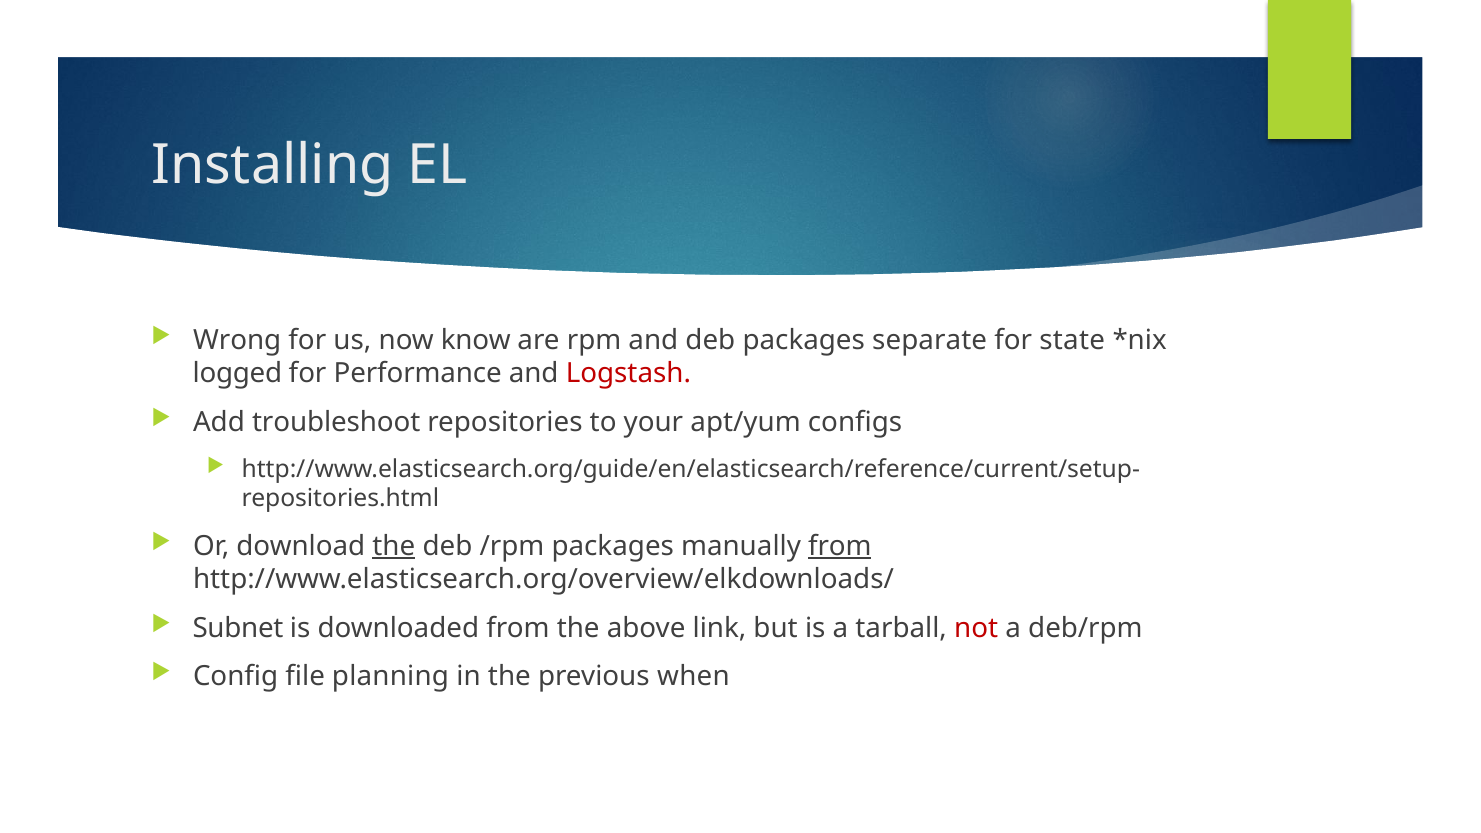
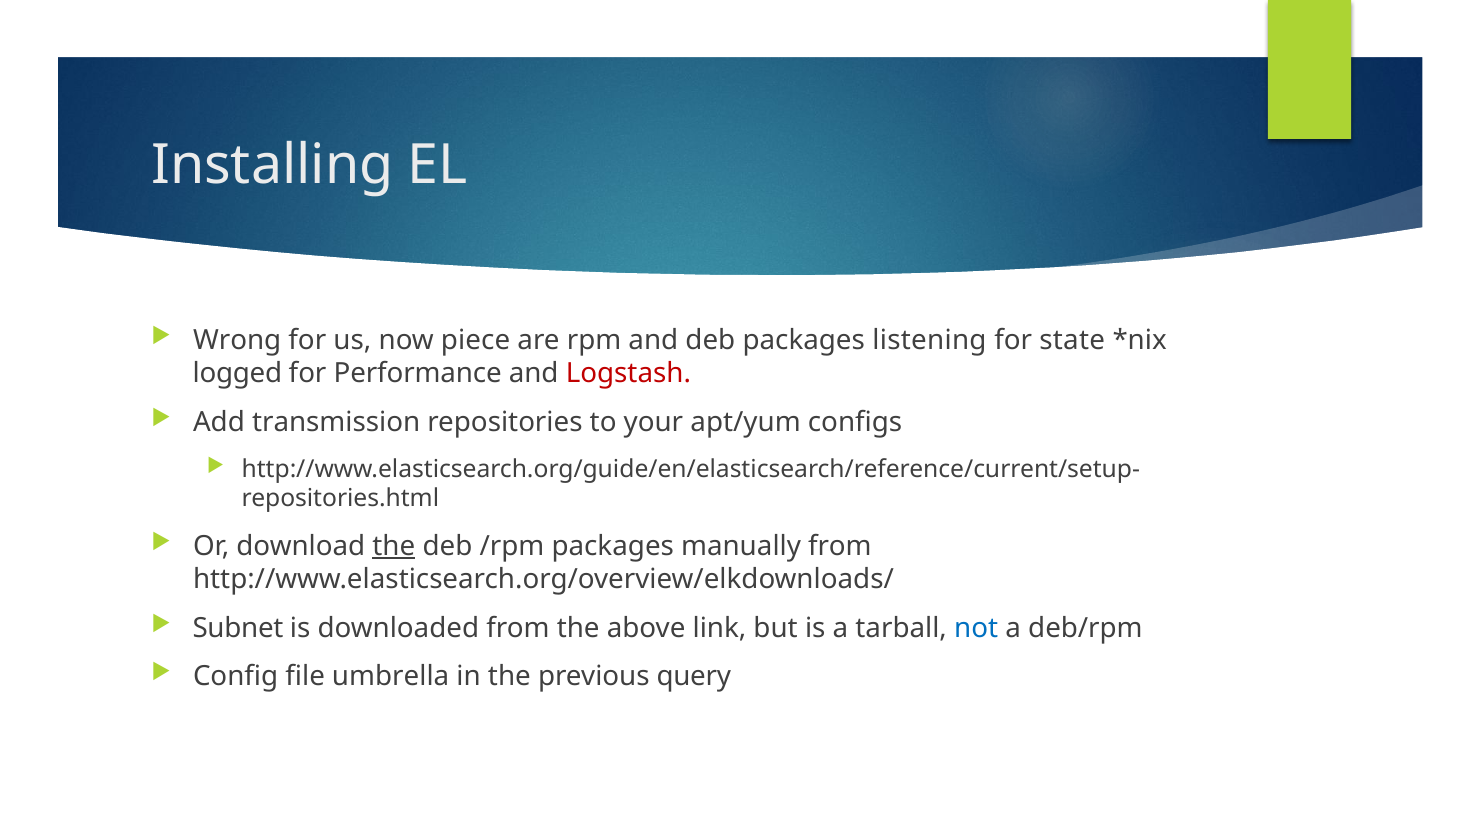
know: know -> piece
separate: separate -> listening
troubleshoot: troubleshoot -> transmission
from at (840, 546) underline: present -> none
not colour: red -> blue
planning: planning -> umbrella
when: when -> query
